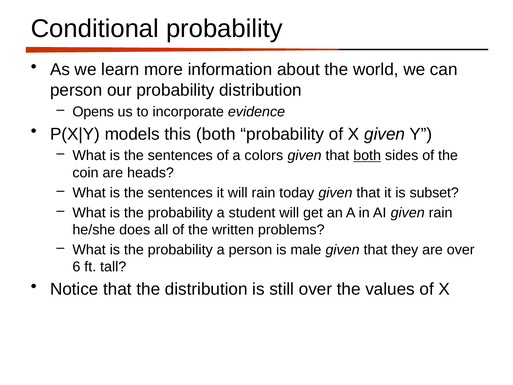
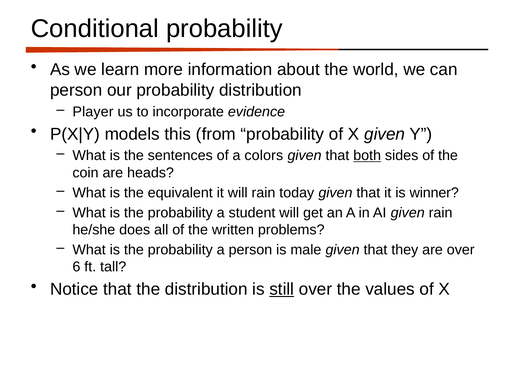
Opens: Opens -> Player
this both: both -> from
sentences at (180, 193): sentences -> equivalent
subset: subset -> winner
still underline: none -> present
